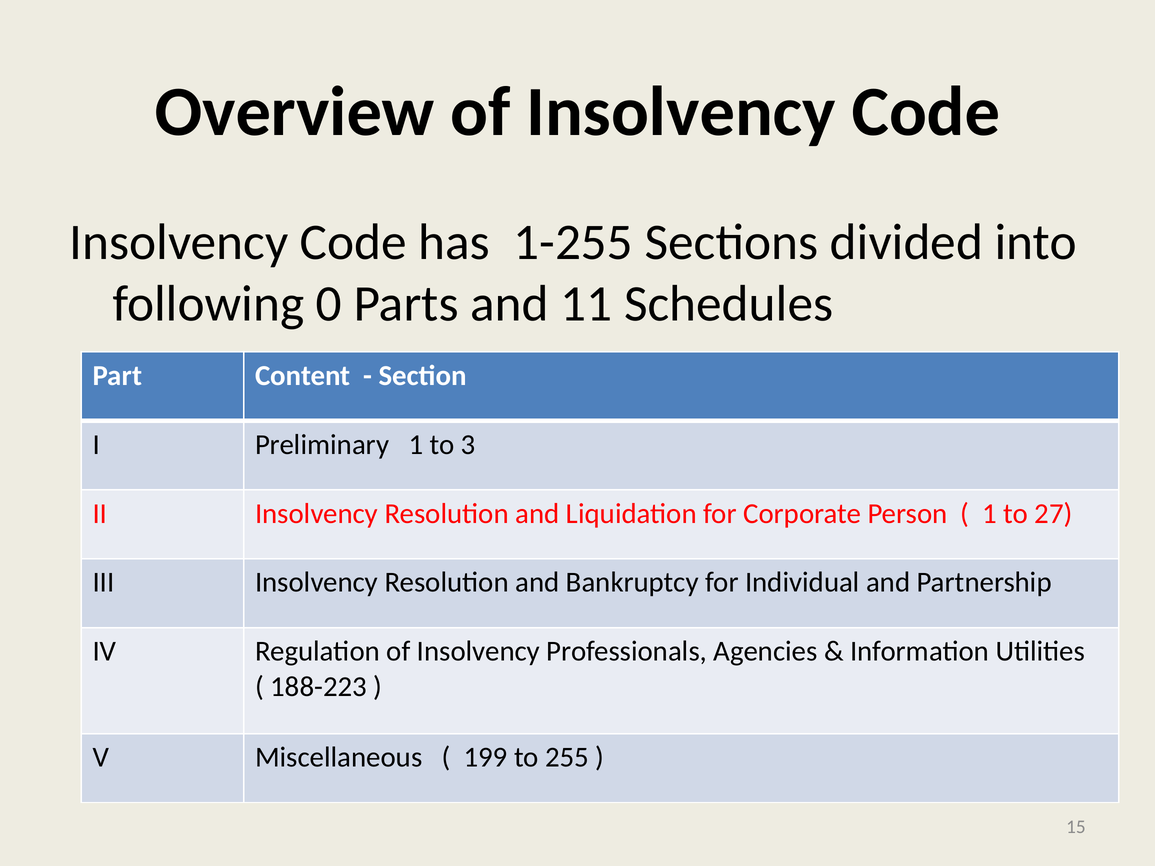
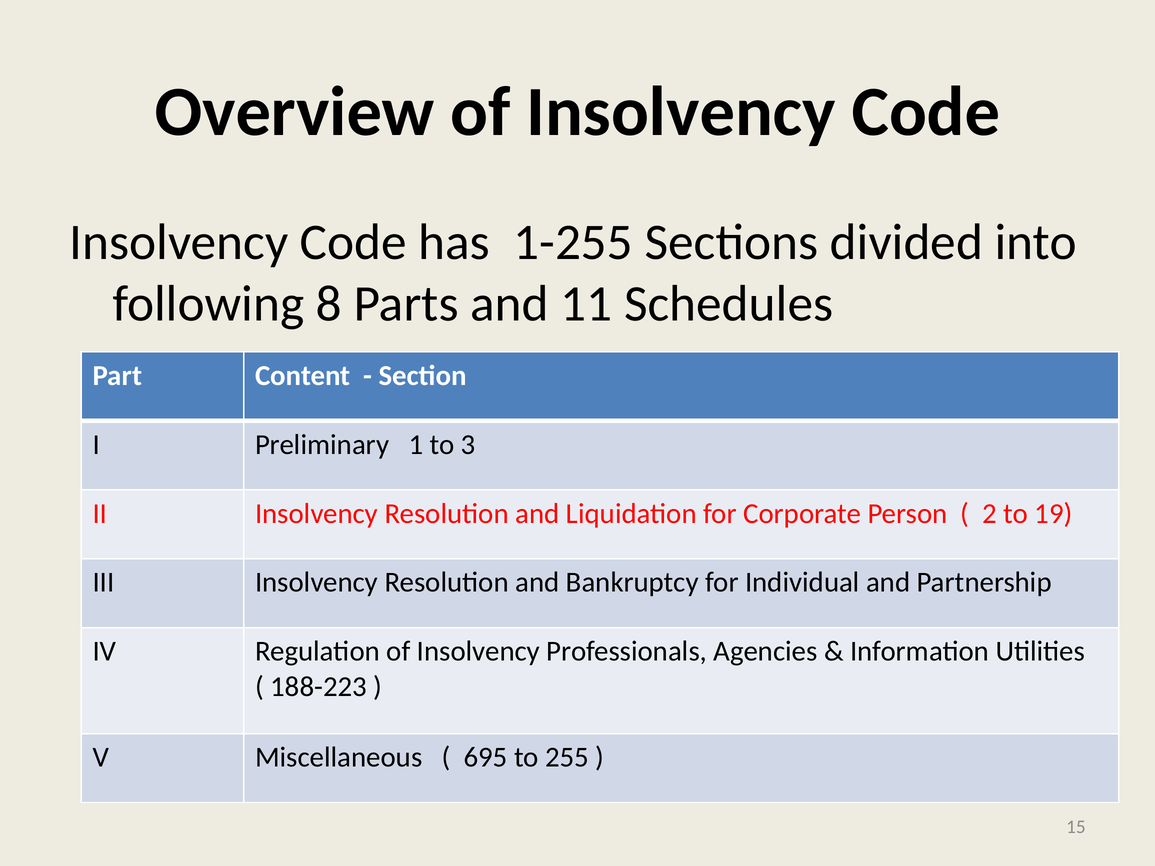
0: 0 -> 8
1 at (989, 514): 1 -> 2
27: 27 -> 19
199: 199 -> 695
